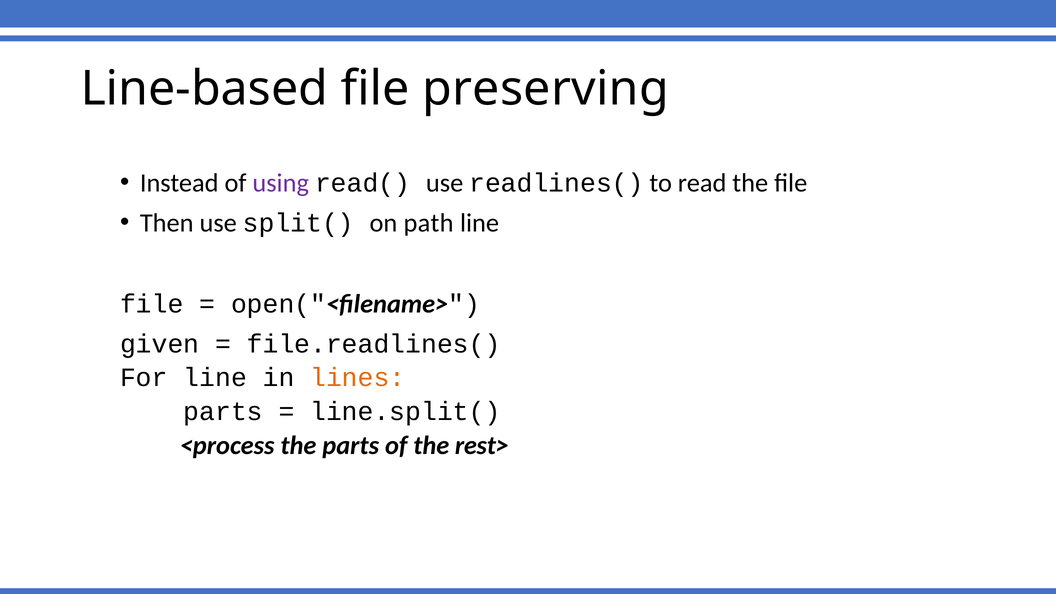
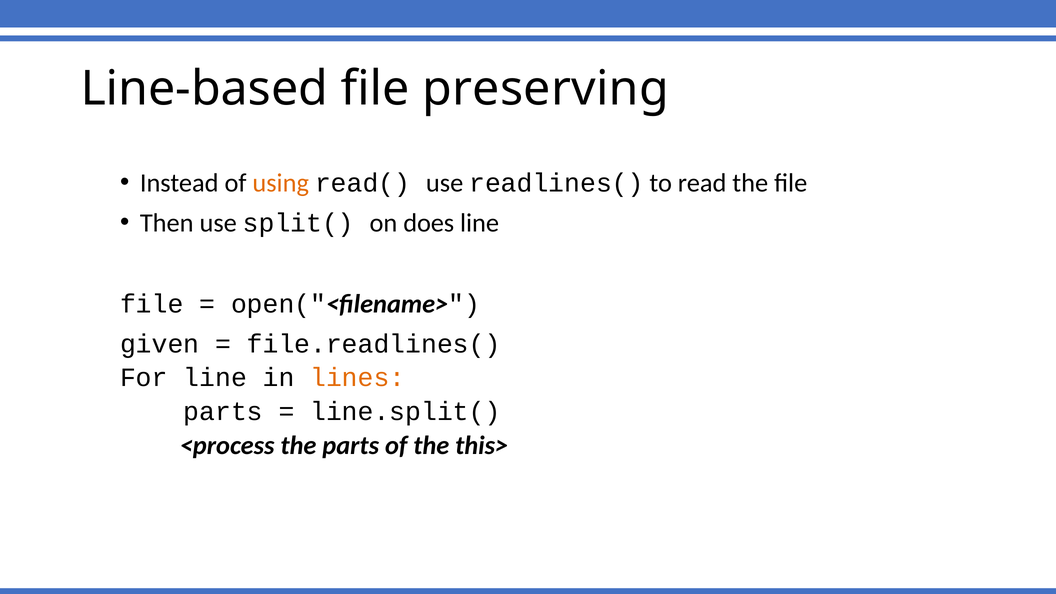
using colour: purple -> orange
path: path -> does
rest>: rest> -> this>
